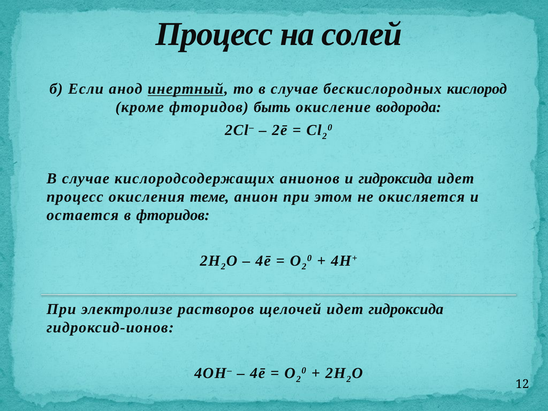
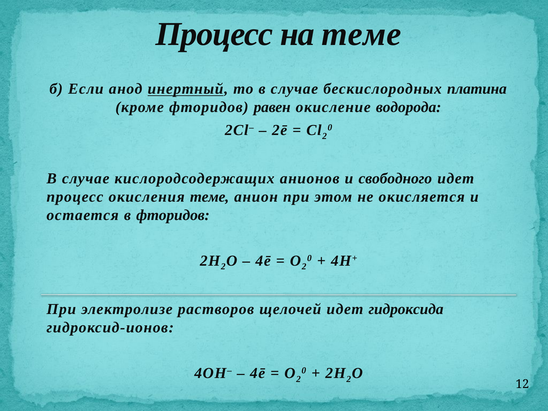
на солей: солей -> теме
кислород: кислород -> платина
быть: быть -> равен
и гидроксида: гидроксида -> свободного
